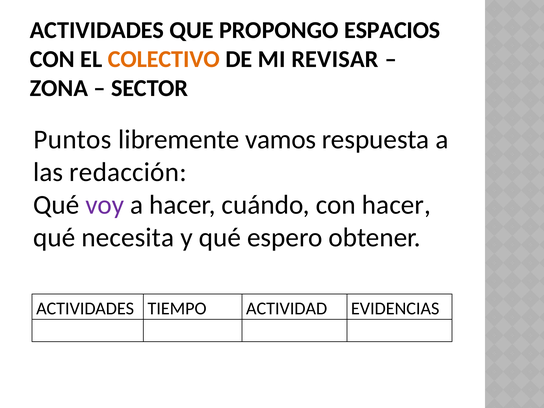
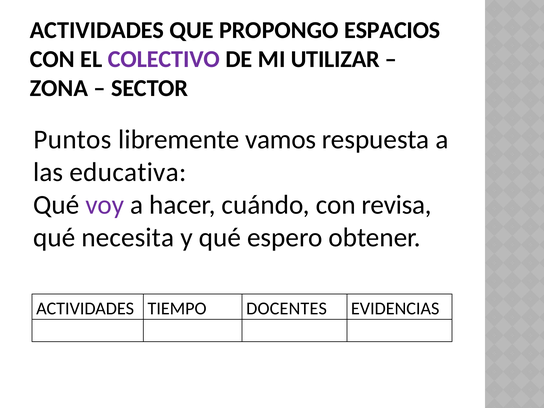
COLECTIVO colour: orange -> purple
REVISAR: REVISAR -> UTILIZAR
redacción: redacción -> educativa
con hacer: hacer -> revisa
ACTIVIDAD: ACTIVIDAD -> DOCENTES
